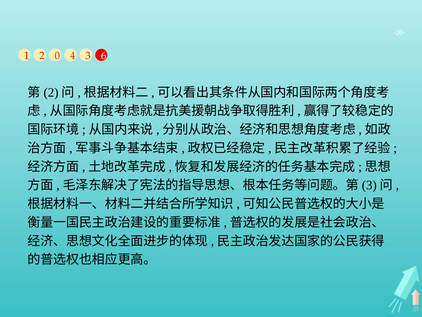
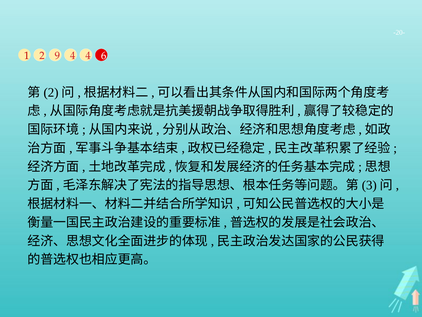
0: 0 -> 9
4 3: 3 -> 4
